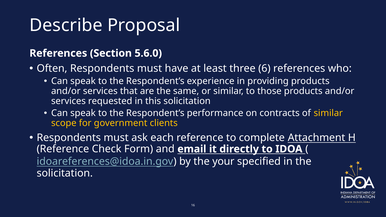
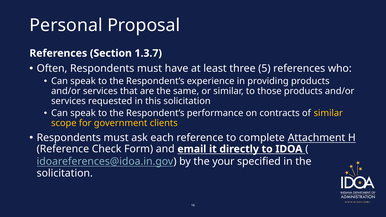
Describe: Describe -> Personal
5.6.0: 5.6.0 -> 1.3.7
6: 6 -> 5
